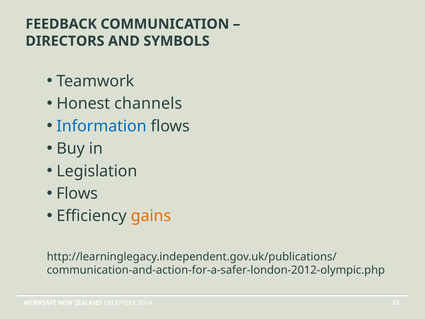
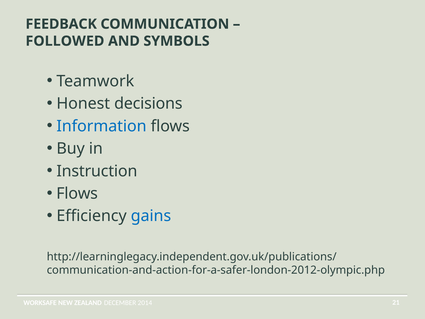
DIRECTORS: DIRECTORS -> FOLLOWED
channels: channels -> decisions
Legislation: Legislation -> Instruction
gains colour: orange -> blue
